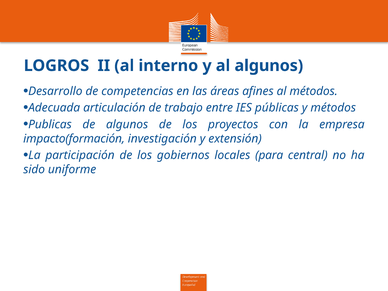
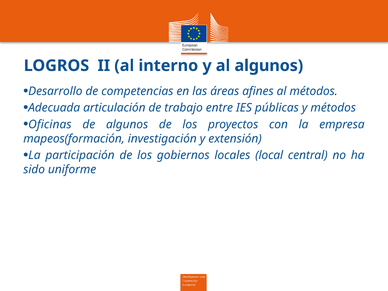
Publicas: Publicas -> Oficinas
impacto(formación: impacto(formación -> mapeos(formación
para: para -> local
